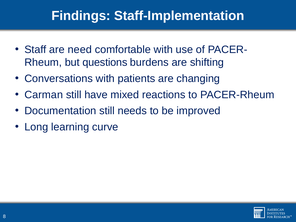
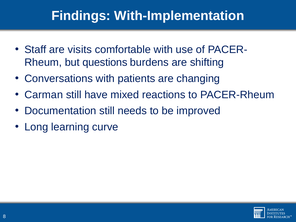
Staff-Implementation: Staff-Implementation -> With-Implementation
need: need -> visits
